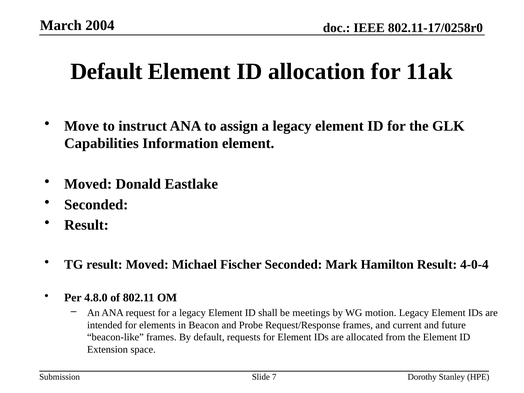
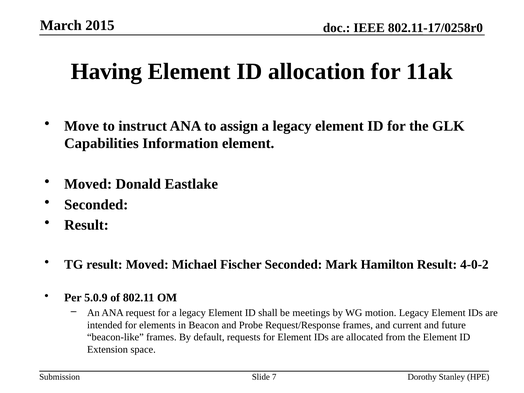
2004: 2004 -> 2015
Default at (107, 71): Default -> Having
4-0-4: 4-0-4 -> 4-0-2
4.8.0: 4.8.0 -> 5.0.9
